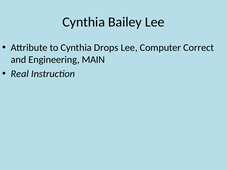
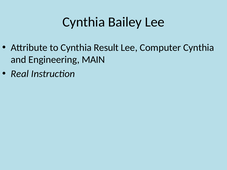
Drops: Drops -> Result
Computer Correct: Correct -> Cynthia
